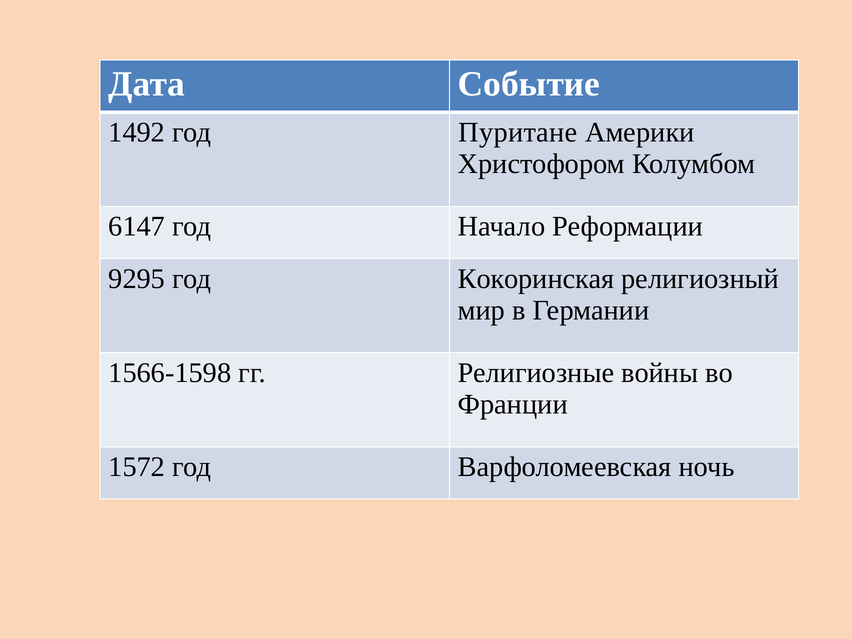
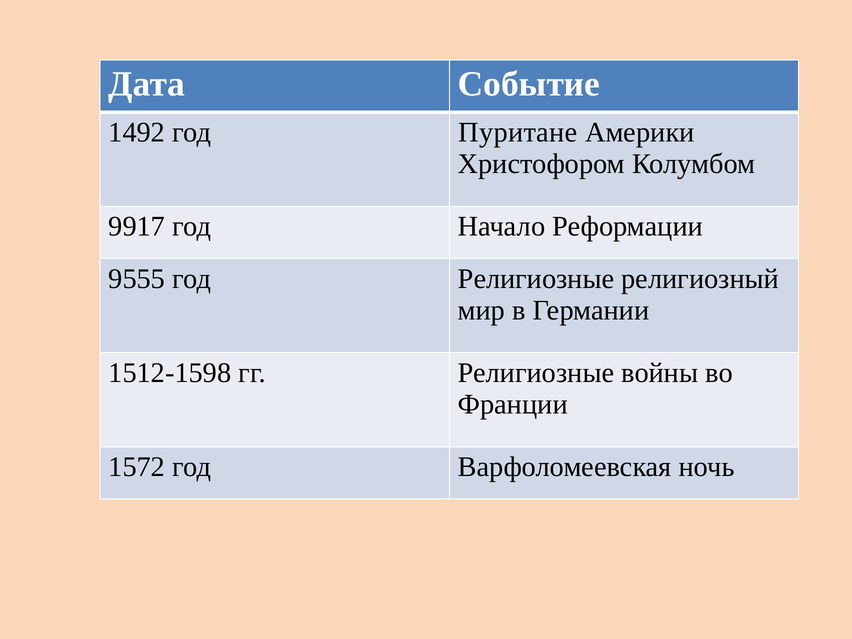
6147: 6147 -> 9917
9295: 9295 -> 9555
год Кокоринская: Кокоринская -> Религиозные
1566-1598: 1566-1598 -> 1512-1598
